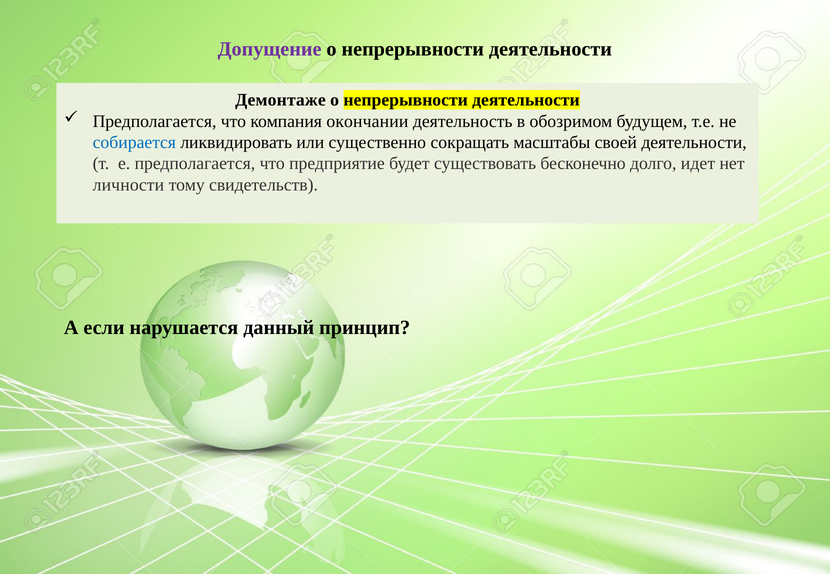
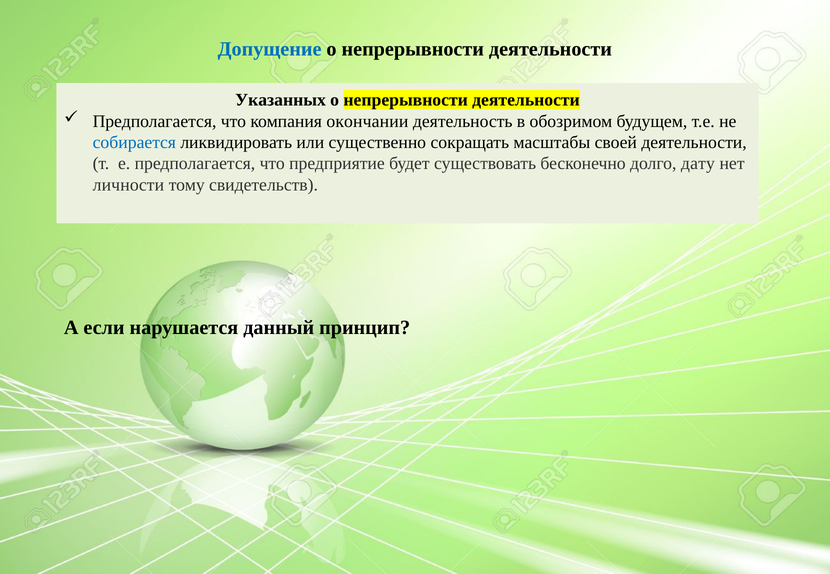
Допущение colour: purple -> blue
Демонтаже: Демонтаже -> Указанных
идет: идет -> дату
